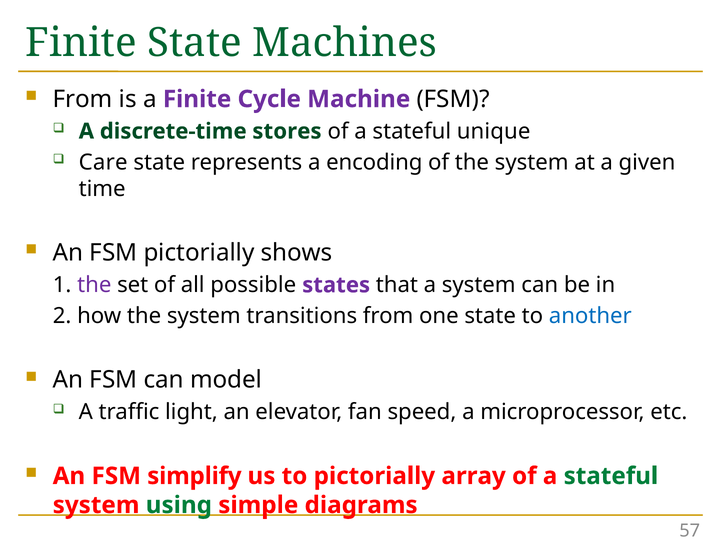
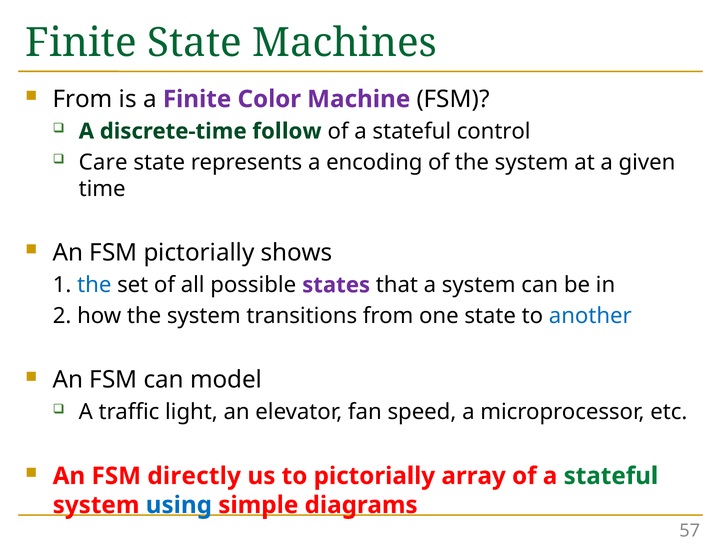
Cycle: Cycle -> Color
stores: stores -> follow
unique: unique -> control
the at (94, 285) colour: purple -> blue
simplify: simplify -> directly
using colour: green -> blue
